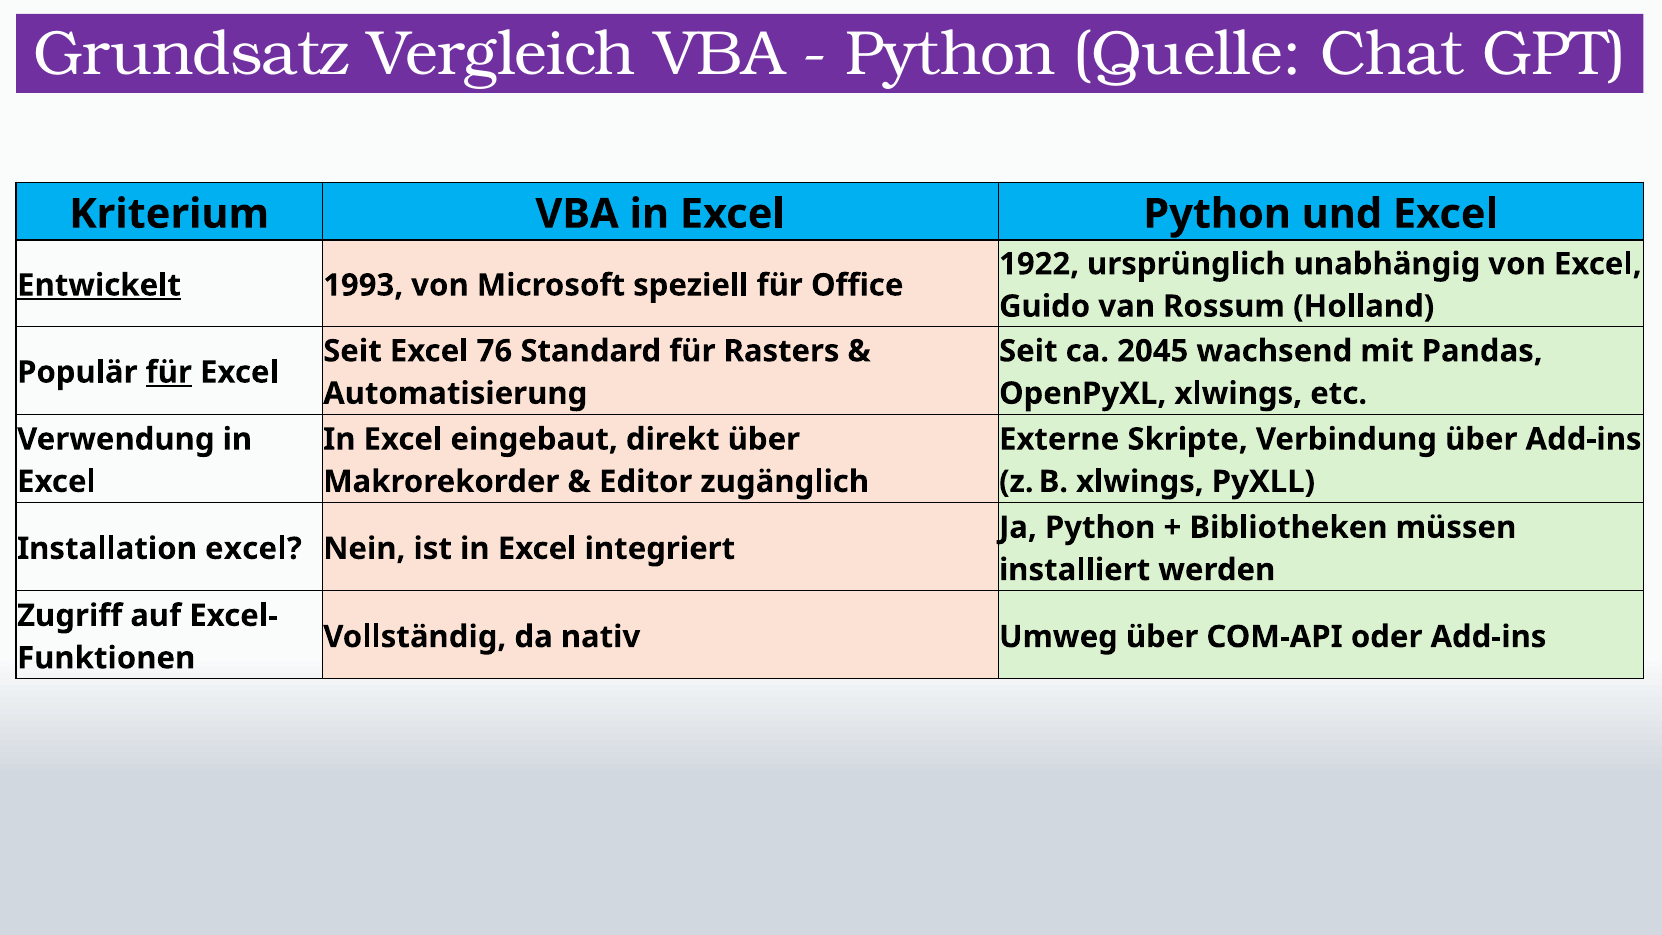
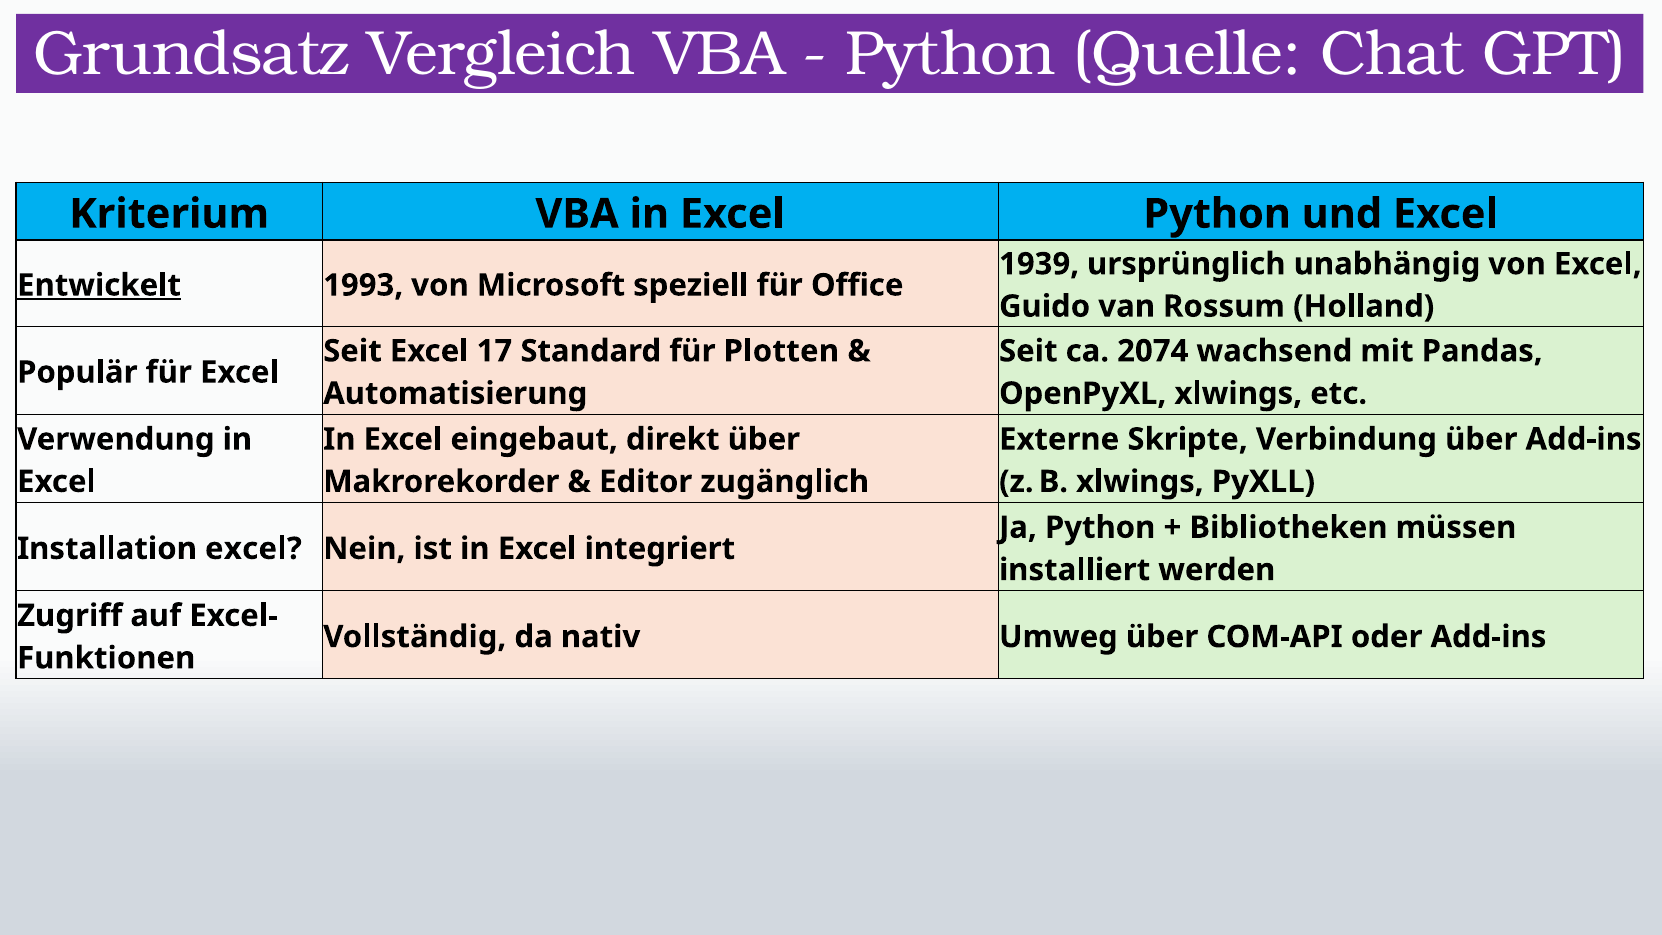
1922: 1922 -> 1939
76: 76 -> 17
Rasters: Rasters -> Plotten
2045: 2045 -> 2074
für at (169, 372) underline: present -> none
